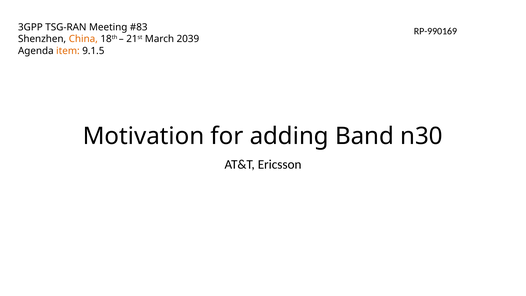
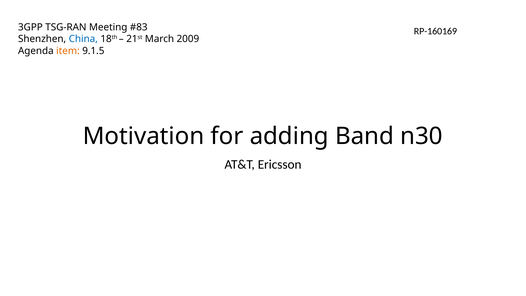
RP-990169: RP-990169 -> RP-160169
China colour: orange -> blue
2039: 2039 -> 2009
